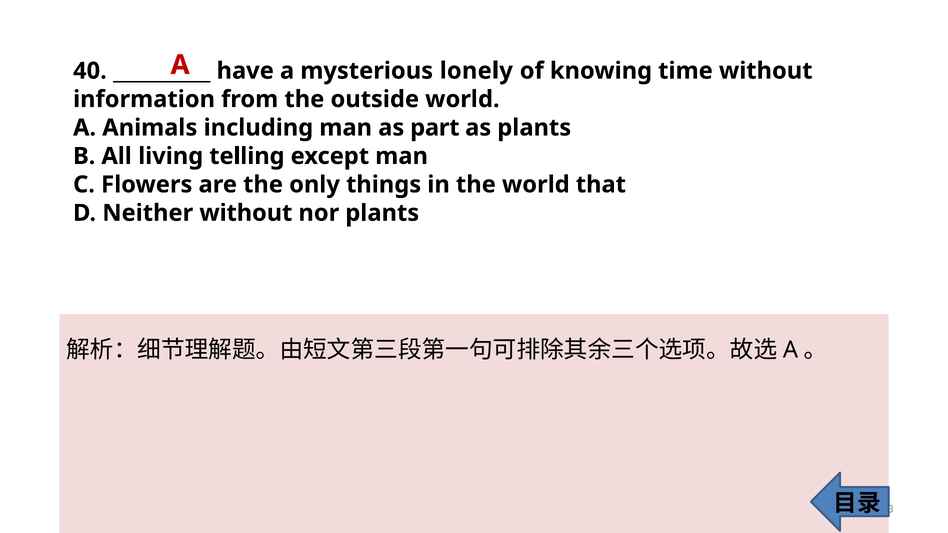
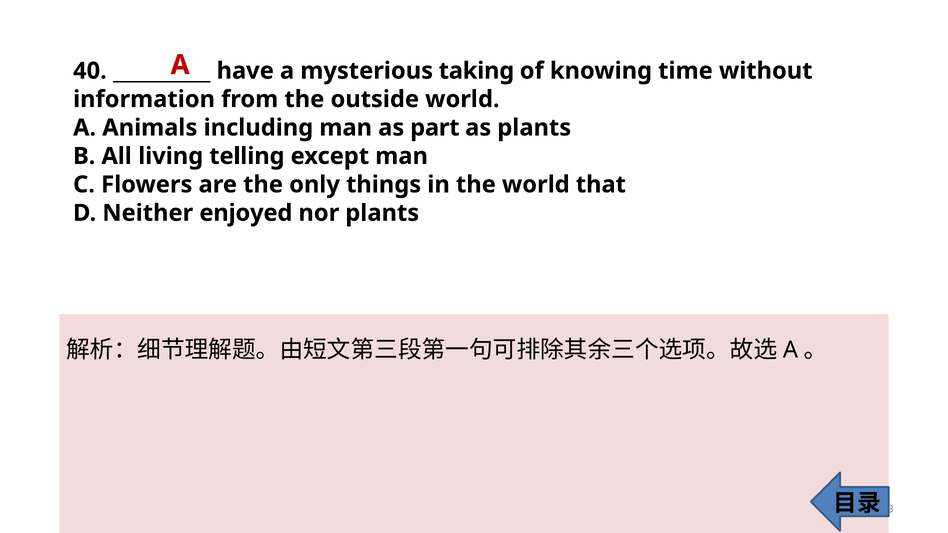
lonely: lonely -> taking
Neither without: without -> enjoyed
